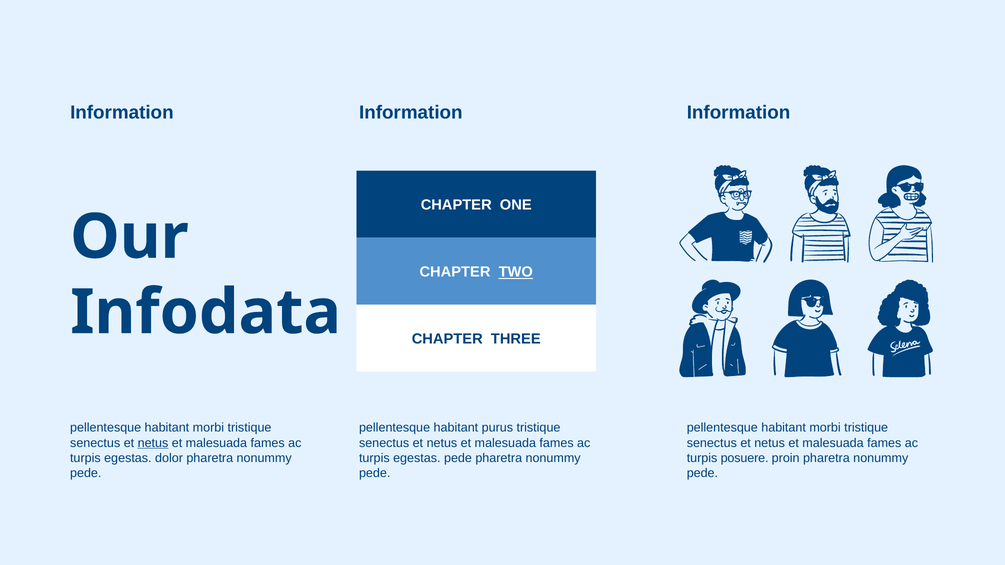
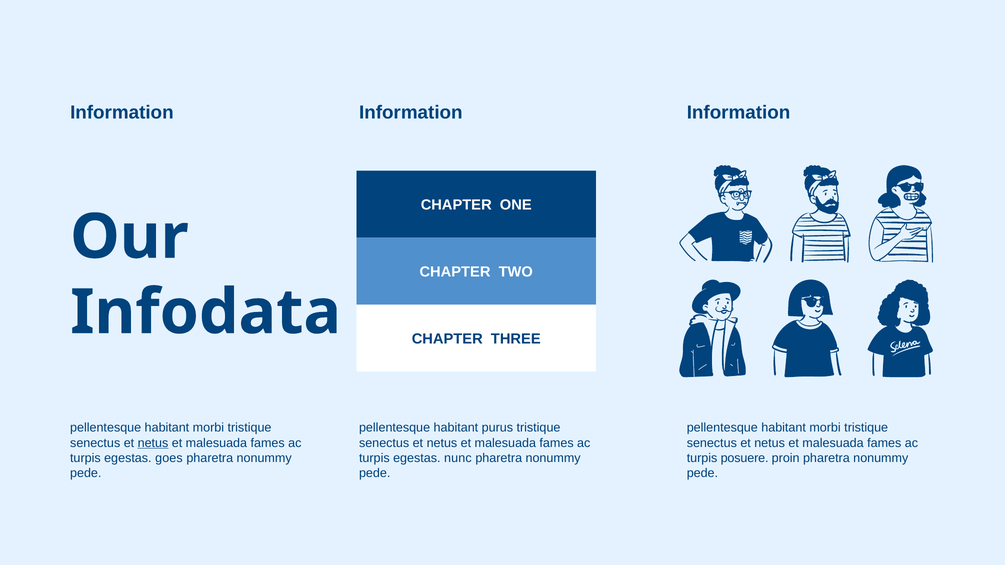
TWO underline: present -> none
dolor: dolor -> goes
egestas pede: pede -> nunc
